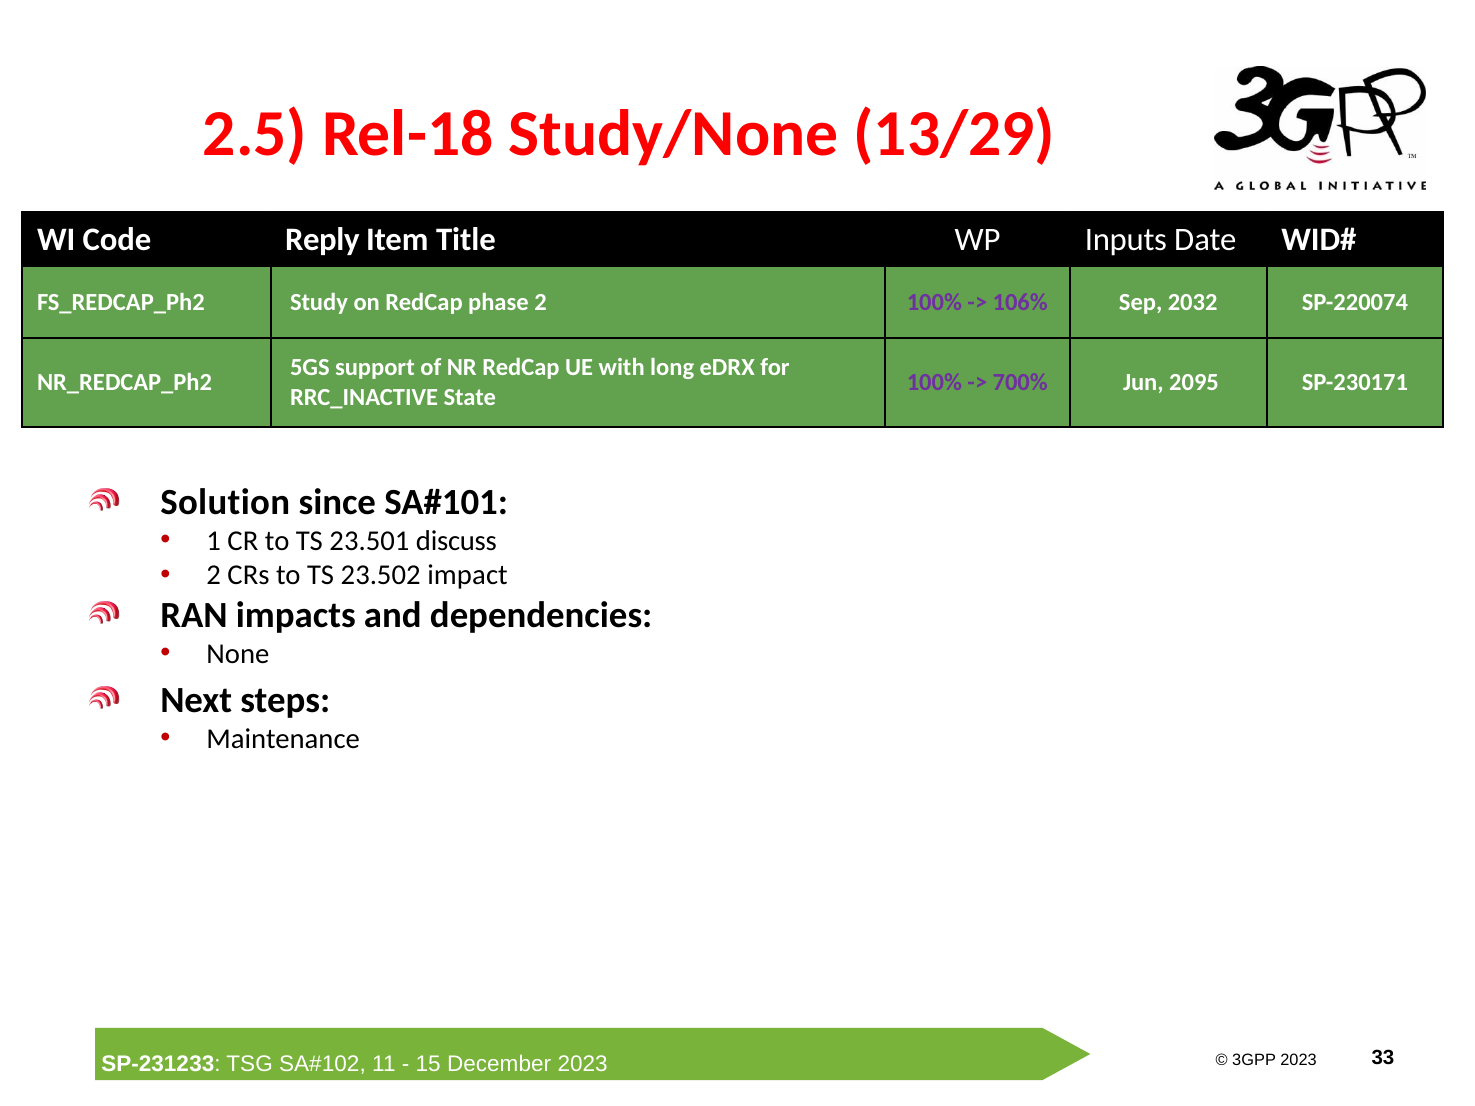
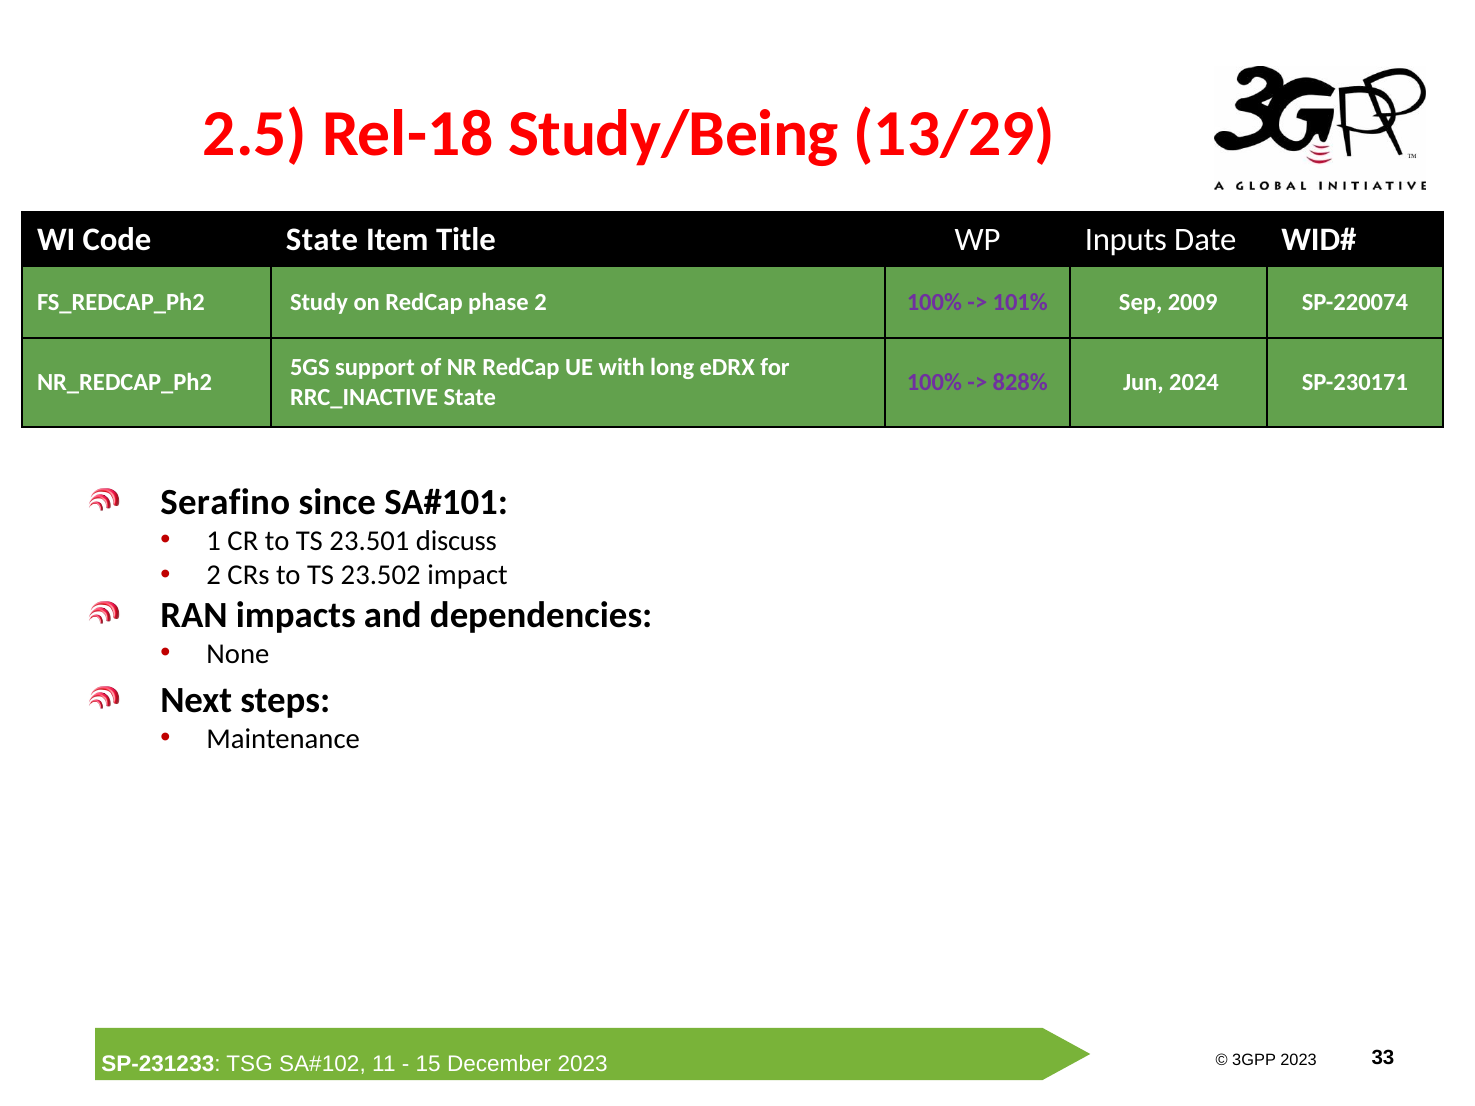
Study/None: Study/None -> Study/Being
Code Reply: Reply -> State
106%: 106% -> 101%
2032: 2032 -> 2009
700%: 700% -> 828%
2095: 2095 -> 2024
Solution: Solution -> Serafino
